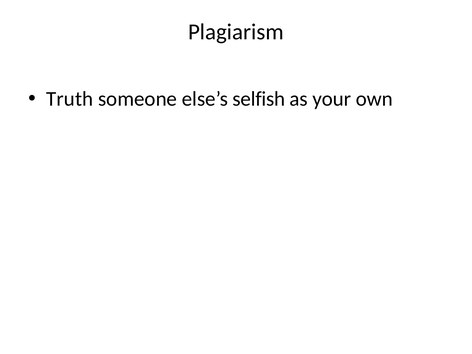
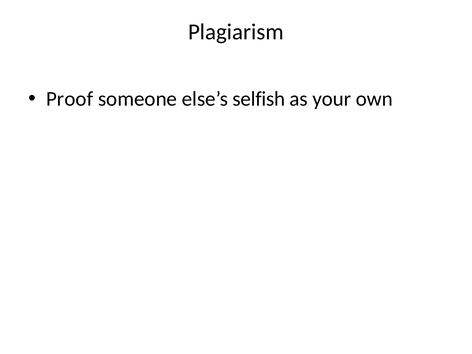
Truth: Truth -> Proof
